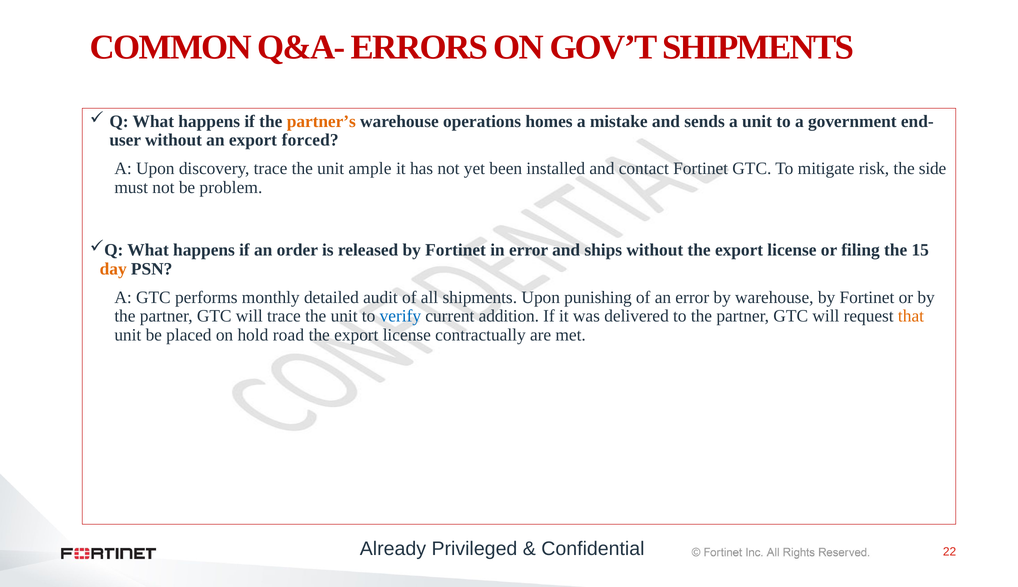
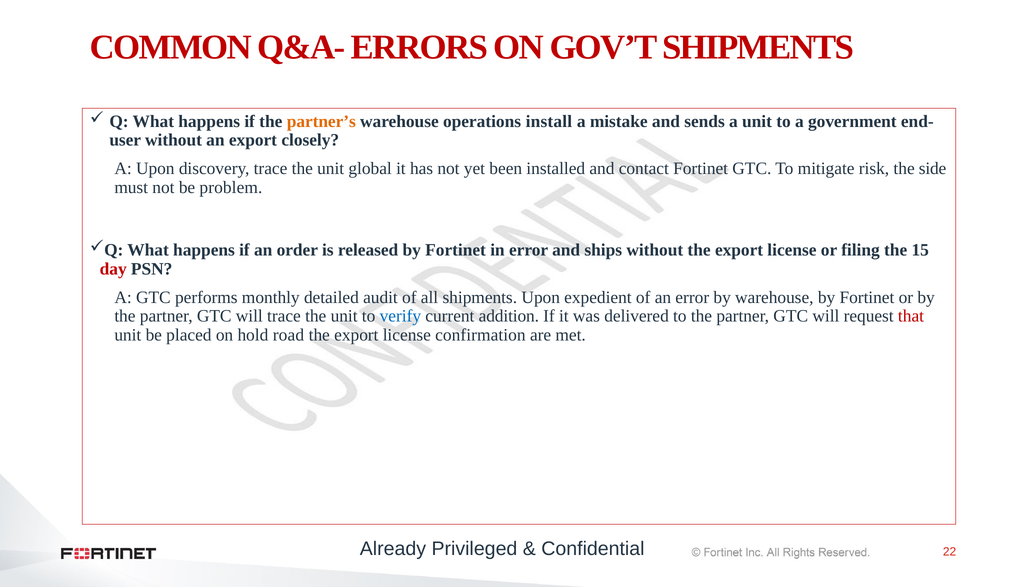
homes: homes -> install
forced: forced -> closely
ample: ample -> global
day colour: orange -> red
punishing: punishing -> expedient
that colour: orange -> red
contractually: contractually -> confirmation
